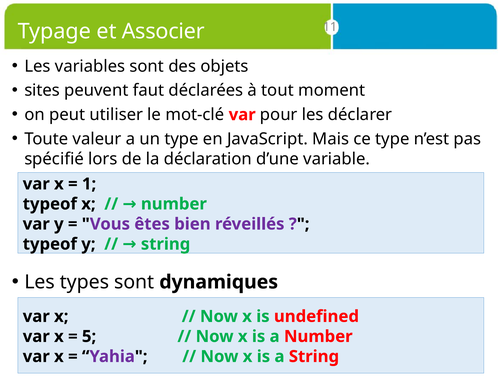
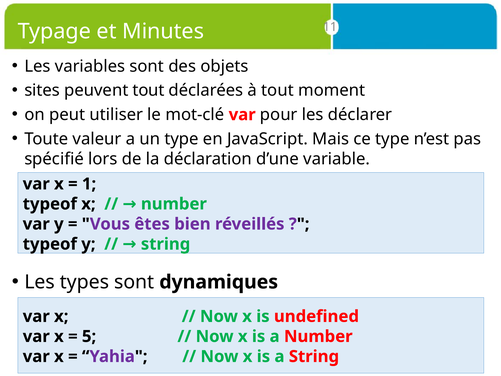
Associer: Associer -> Minutes
peuvent faut: faut -> tout
